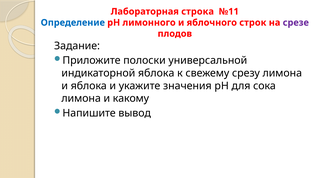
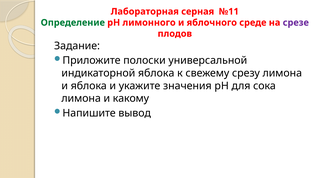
строка: строка -> серная
Определение colour: blue -> green
строк: строк -> среде
